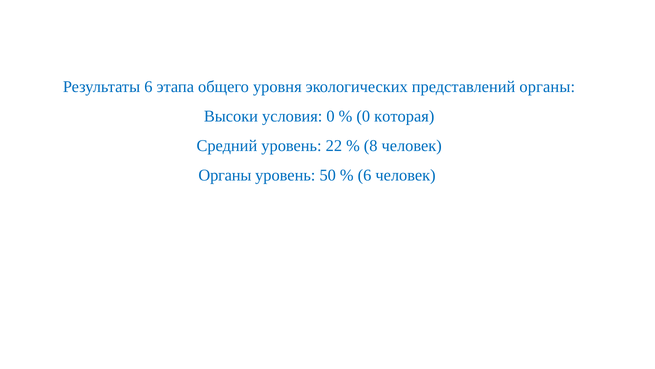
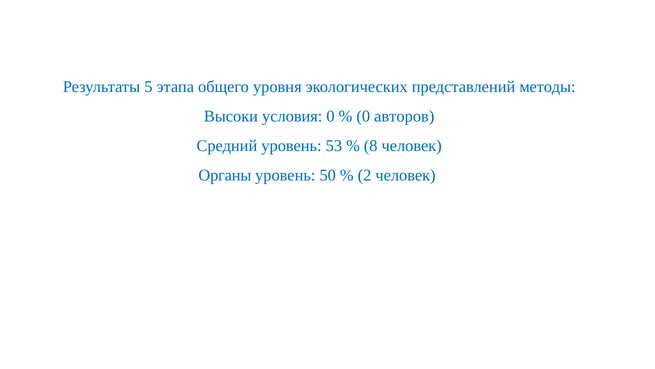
Результаты 6: 6 -> 5
представлений органы: органы -> методы
которая: которая -> авторов
22: 22 -> 53
6 at (365, 175): 6 -> 2
